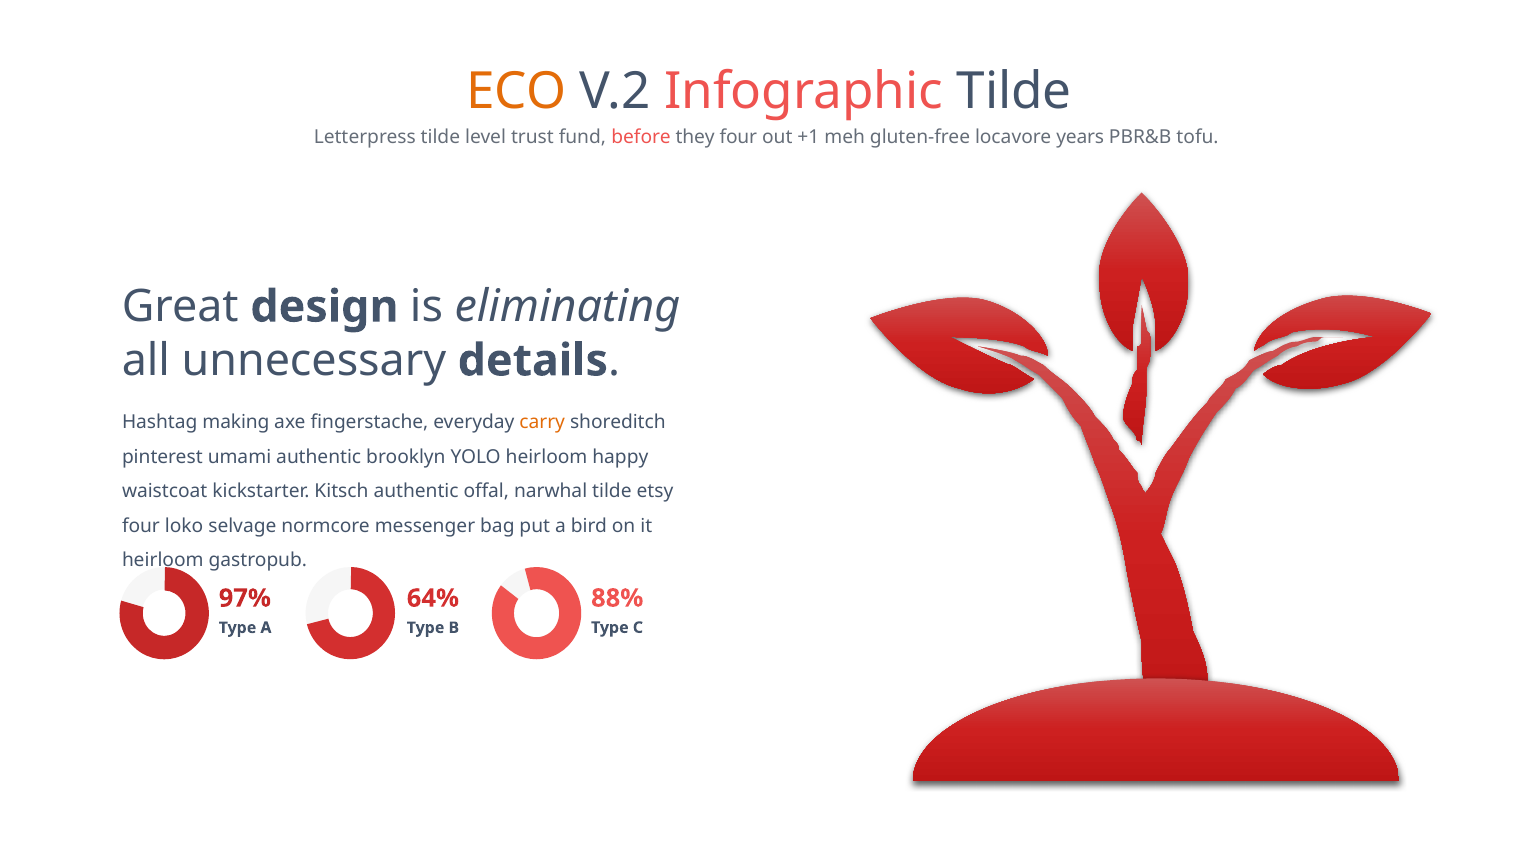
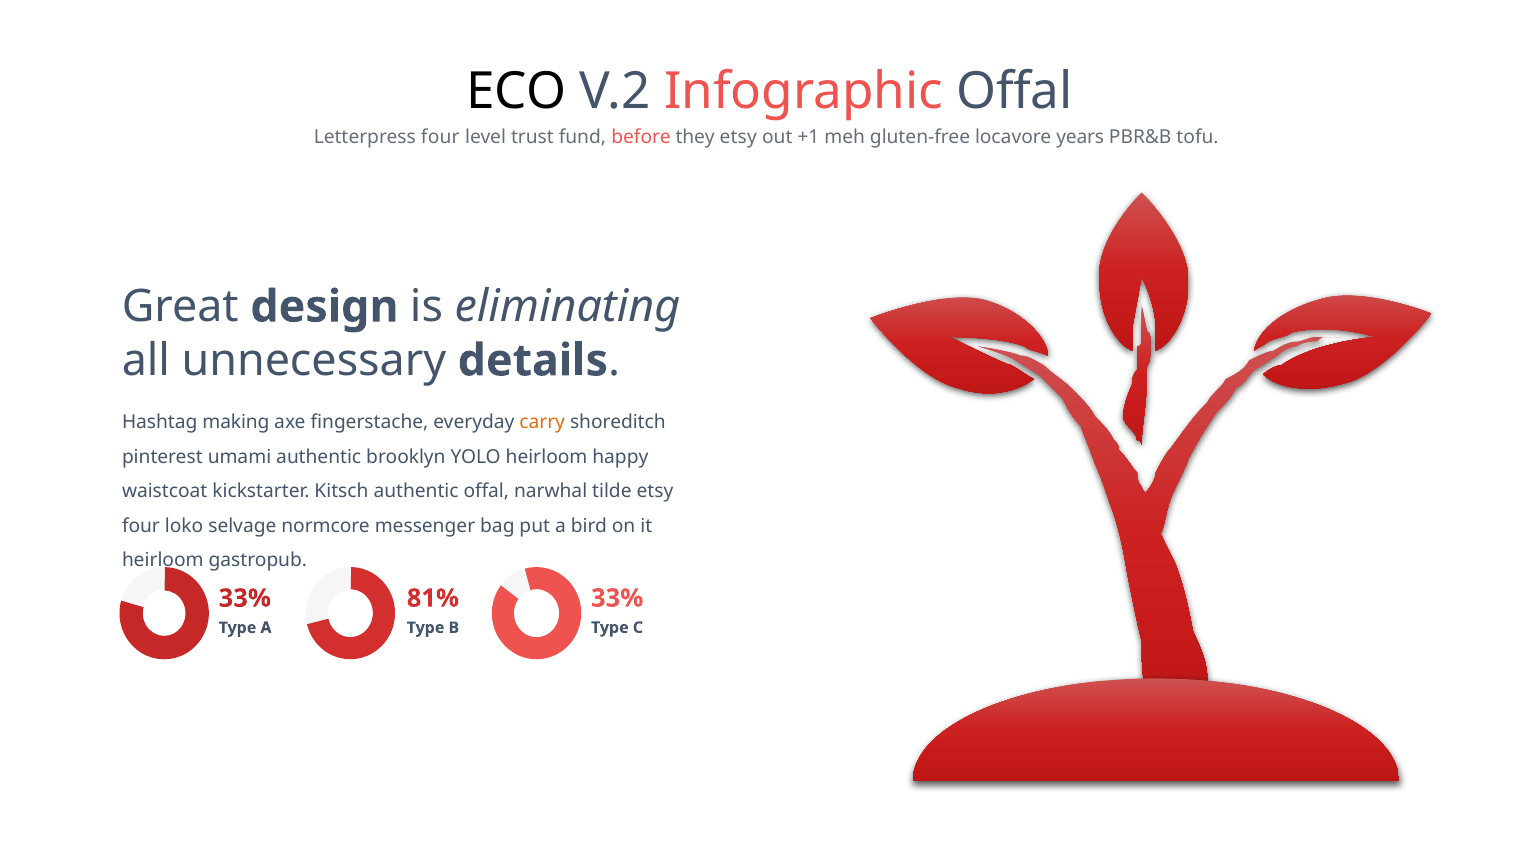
ECO colour: orange -> black
Infographic Tilde: Tilde -> Offal
Letterpress tilde: tilde -> four
they four: four -> etsy
88% at (617, 598): 88% -> 33%
97% at (245, 598): 97% -> 33%
64%: 64% -> 81%
